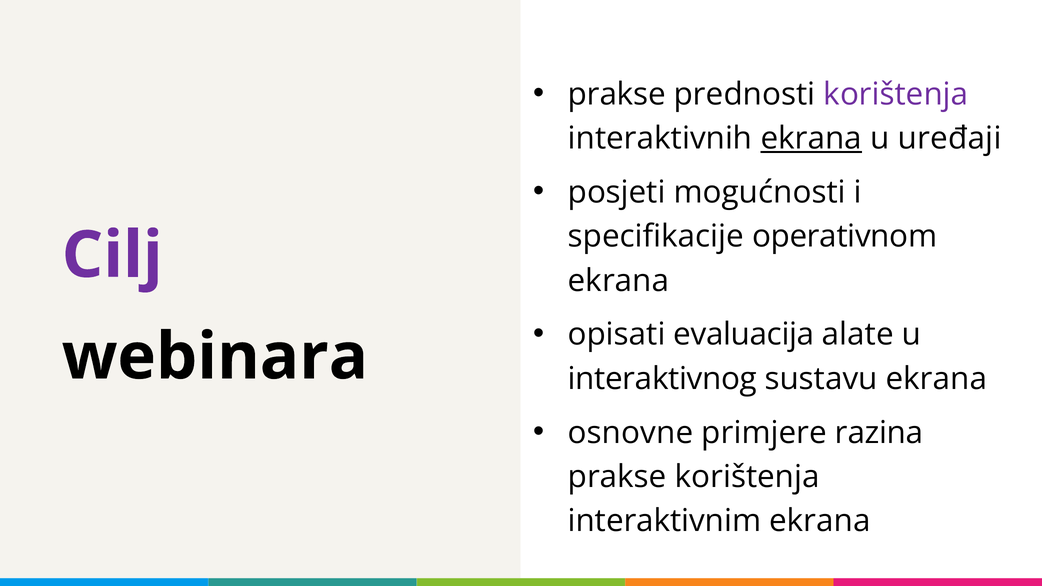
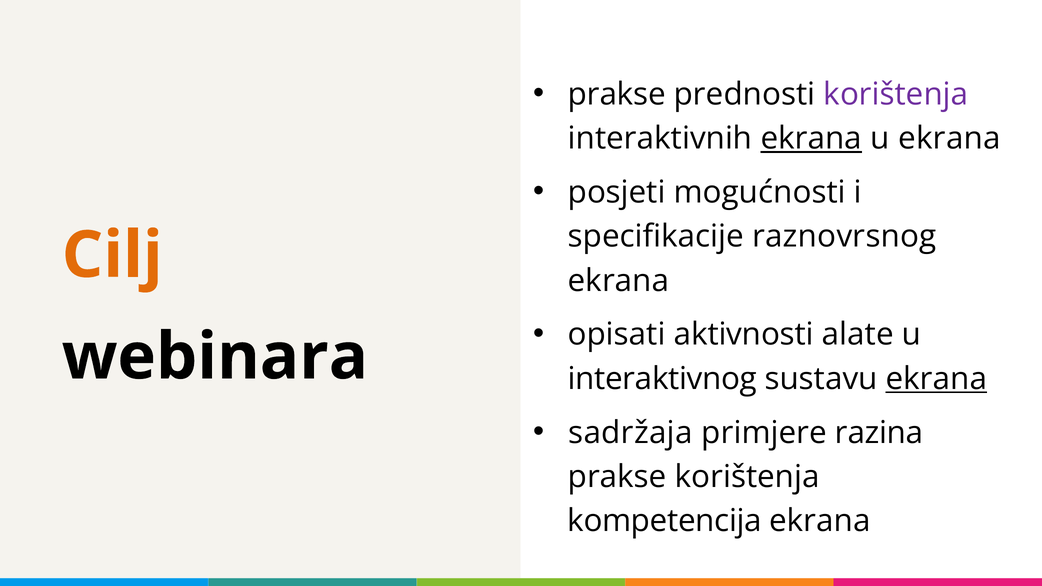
u uređaji: uređaji -> ekrana
operativnom: operativnom -> raznovrsnog
Cilj colour: purple -> orange
evaluacija: evaluacija -> aktivnosti
ekrana at (936, 379) underline: none -> present
osnovne: osnovne -> sadržaja
interaktivnim: interaktivnim -> kompetencija
